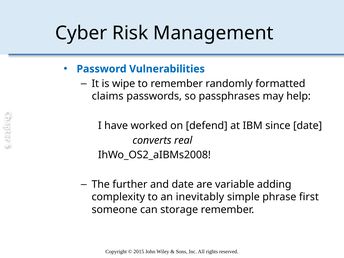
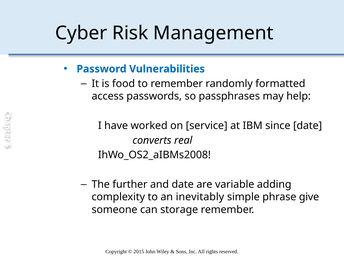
wipe: wipe -> food
claims: claims -> access
defend: defend -> service
first: first -> give
